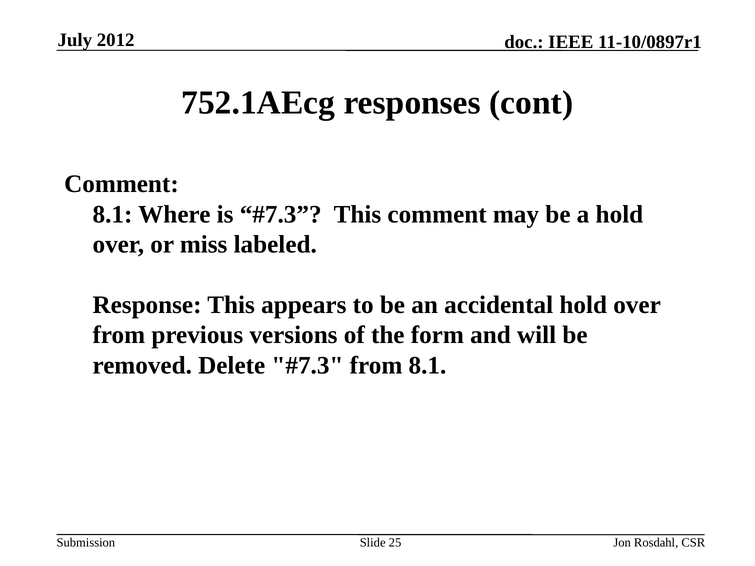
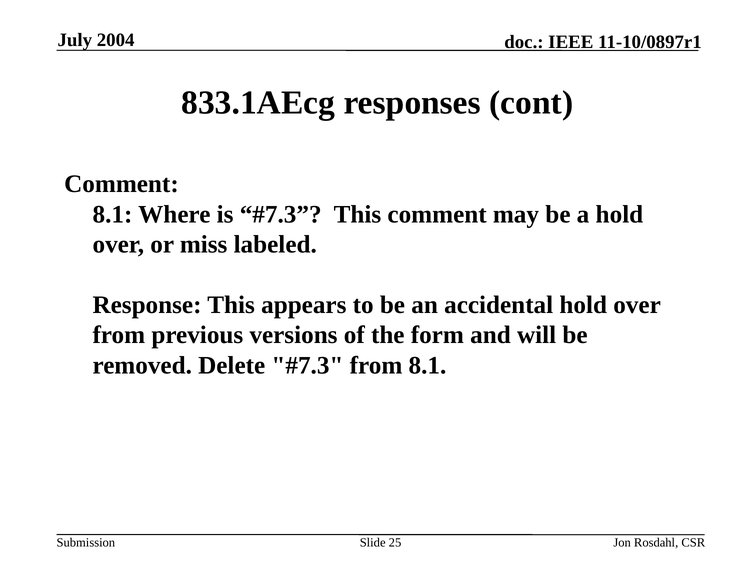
2012: 2012 -> 2004
752.1AEcg: 752.1AEcg -> 833.1AEcg
